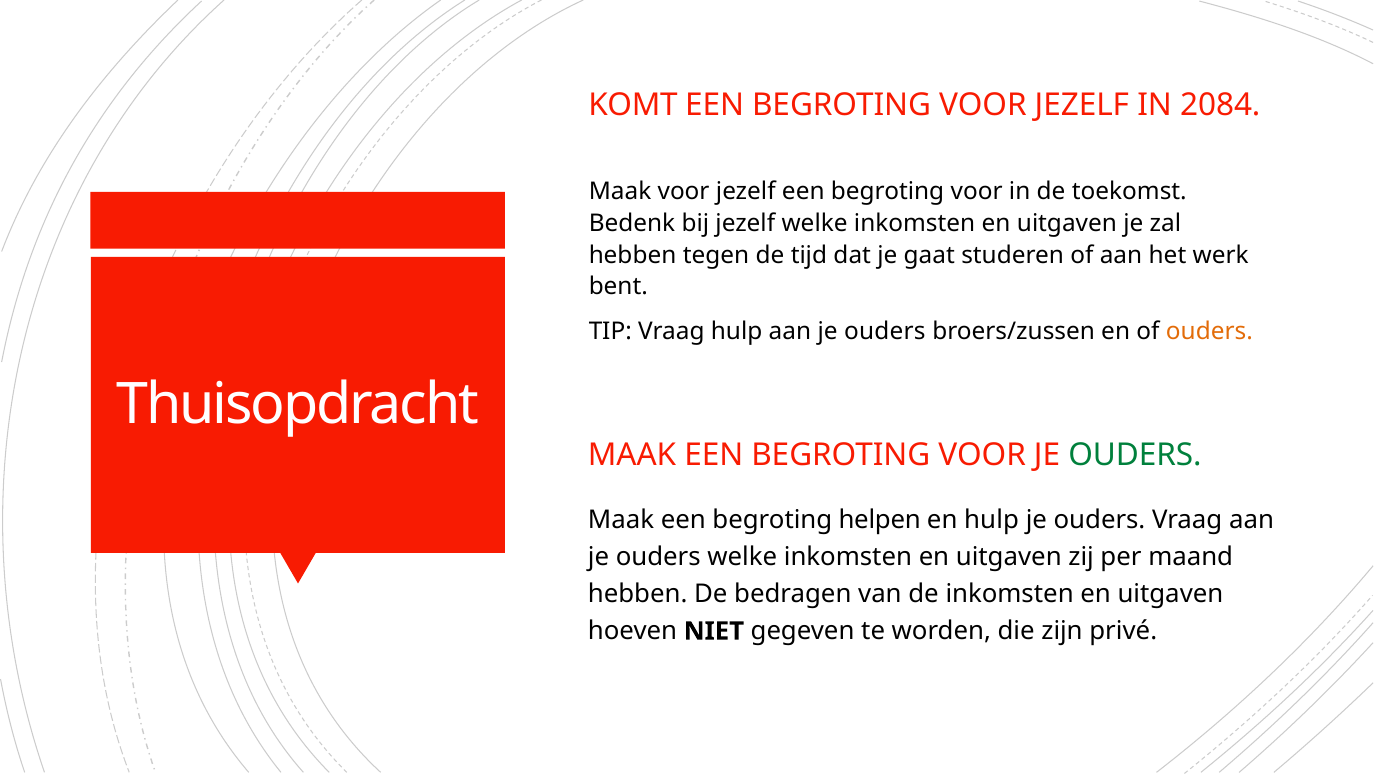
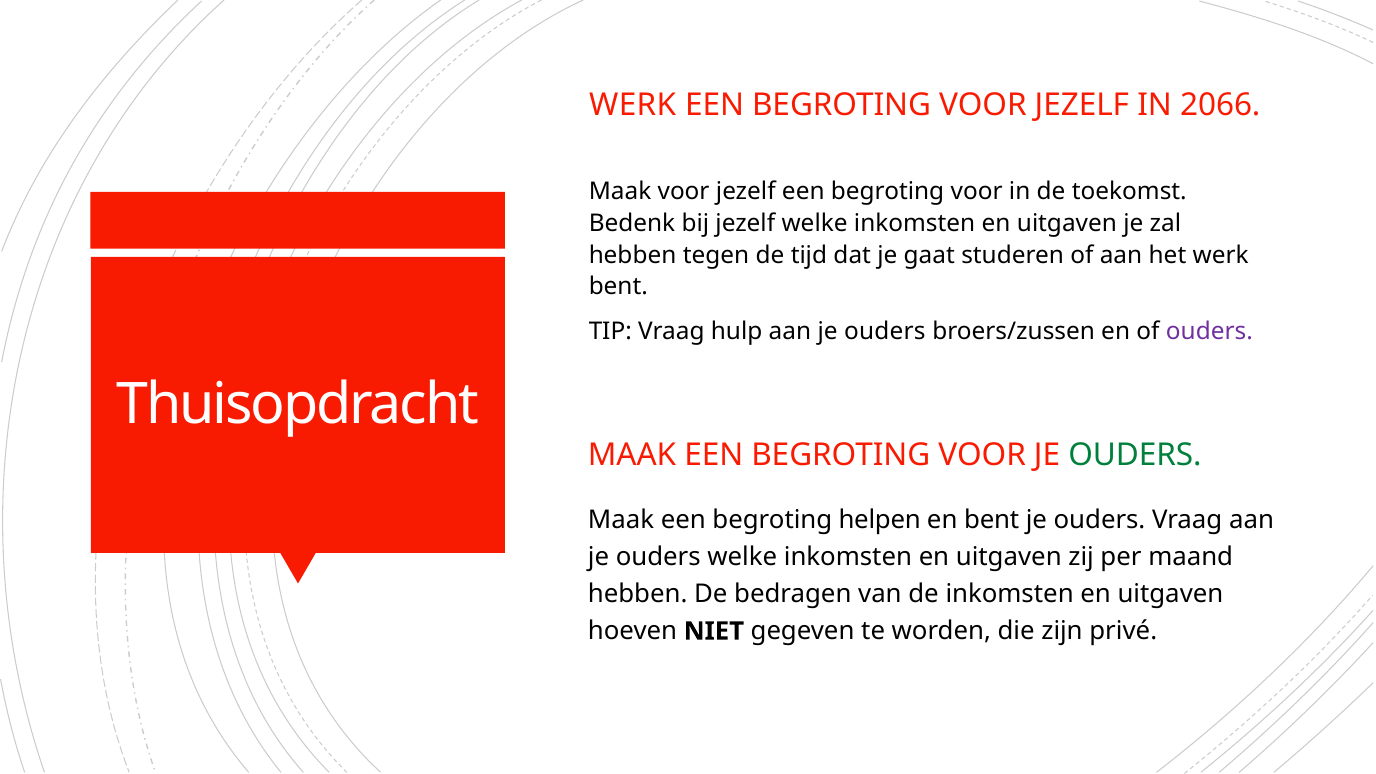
KOMT at (633, 105): KOMT -> WERK
2084: 2084 -> 2066
ouders at (1209, 331) colour: orange -> purple
en hulp: hulp -> bent
